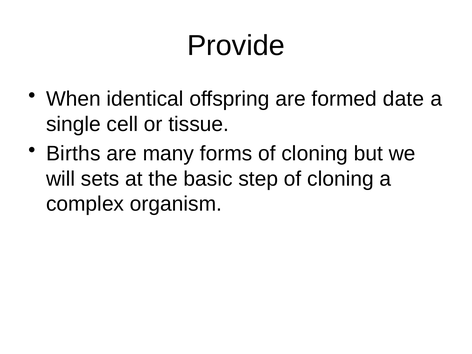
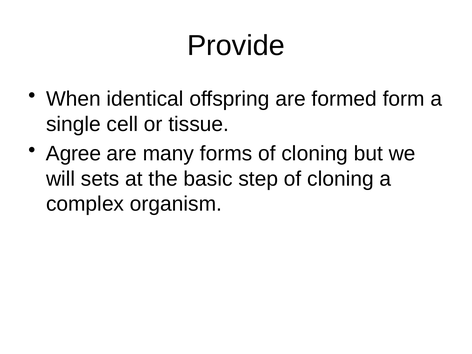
date: date -> form
Births: Births -> Agree
